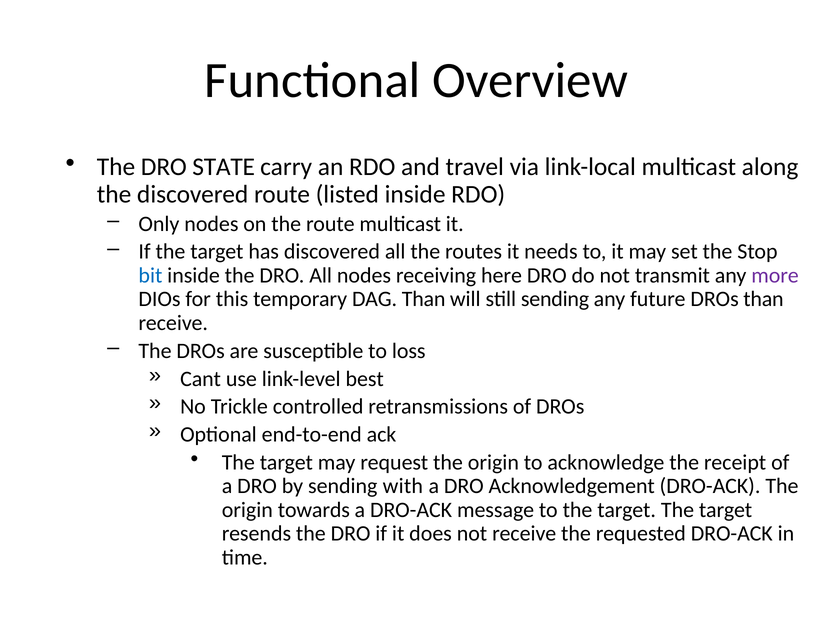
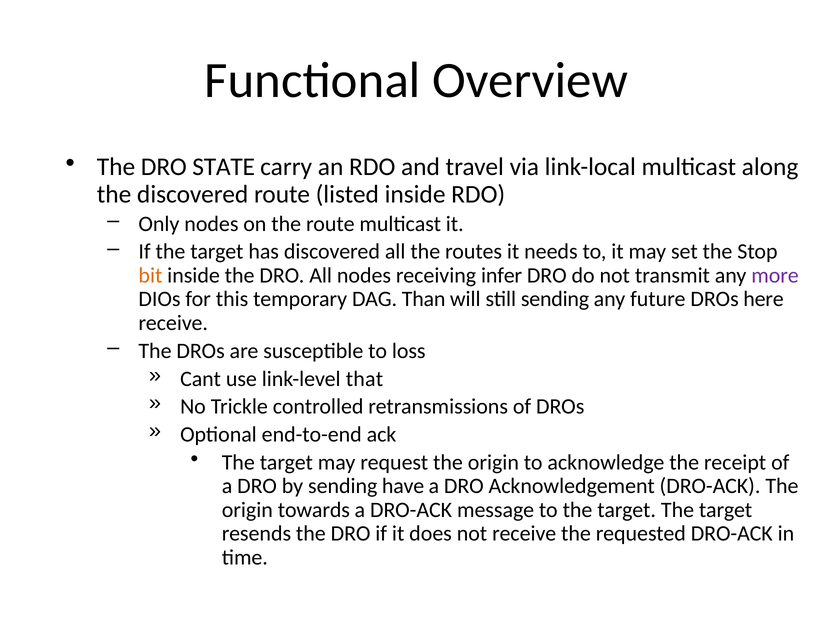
bit colour: blue -> orange
here: here -> infer
DROs than: than -> here
best: best -> that
with: with -> have
